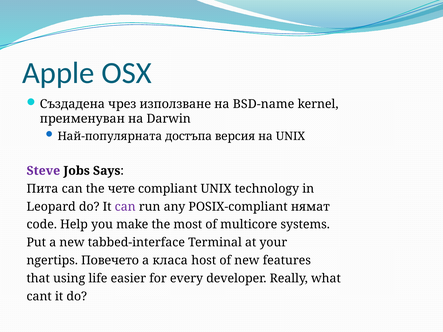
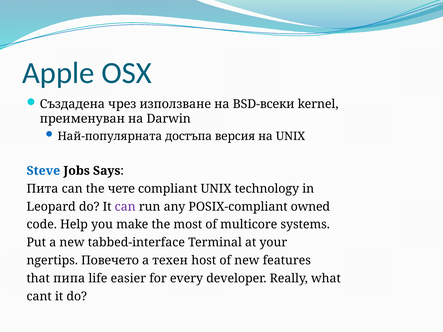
BSD-name: BSD-name -> BSD-всеки
Steve colour: purple -> blue
нямат: нямат -> owned
класа: класа -> техен
using: using -> пипа
